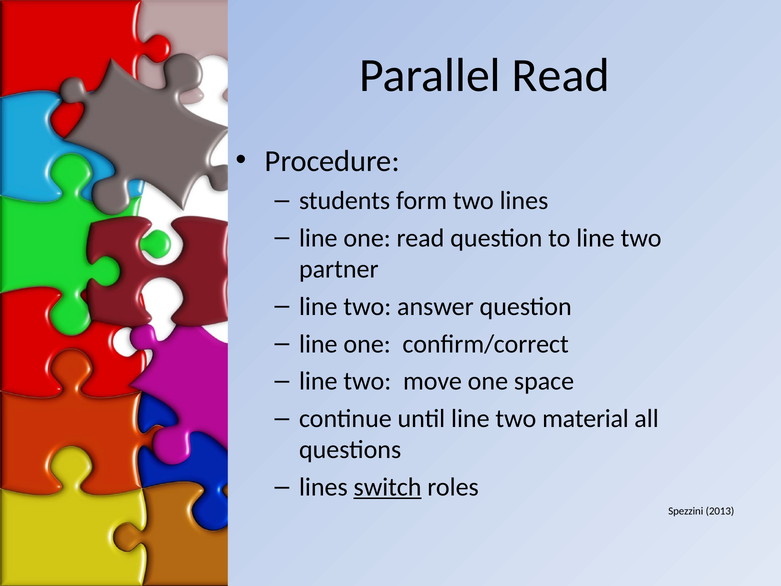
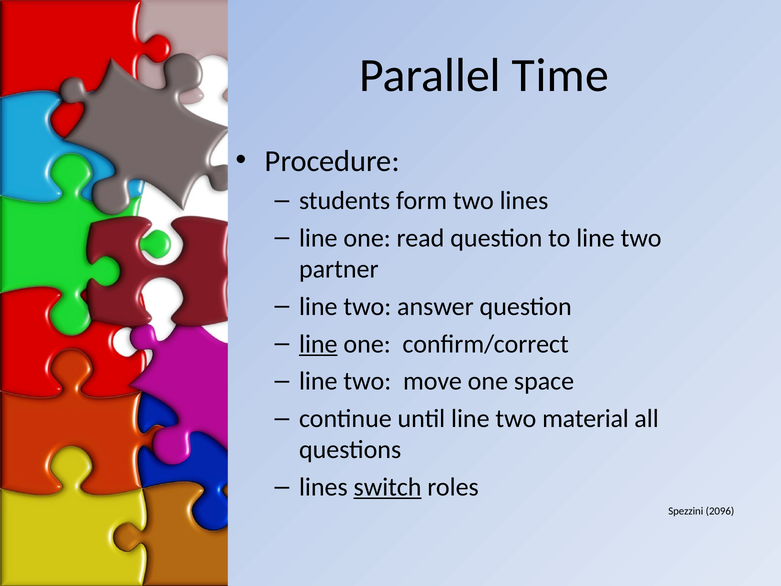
Parallel Read: Read -> Time
line at (318, 344) underline: none -> present
2013: 2013 -> 2096
